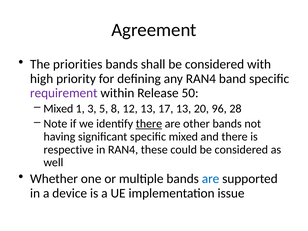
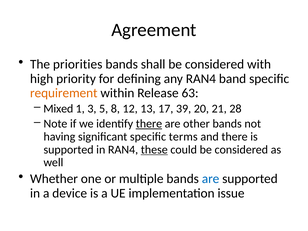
requirement colour: purple -> orange
50: 50 -> 63
17 13: 13 -> 39
96: 96 -> 21
specific mixed: mixed -> terms
respective at (69, 150): respective -> supported
these underline: none -> present
